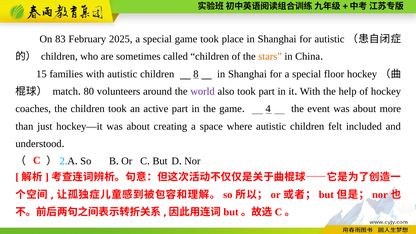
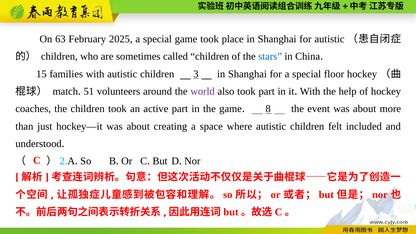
83: 83 -> 63
stars colour: orange -> blue
8: 8 -> 3
80: 80 -> 51
4: 4 -> 8
